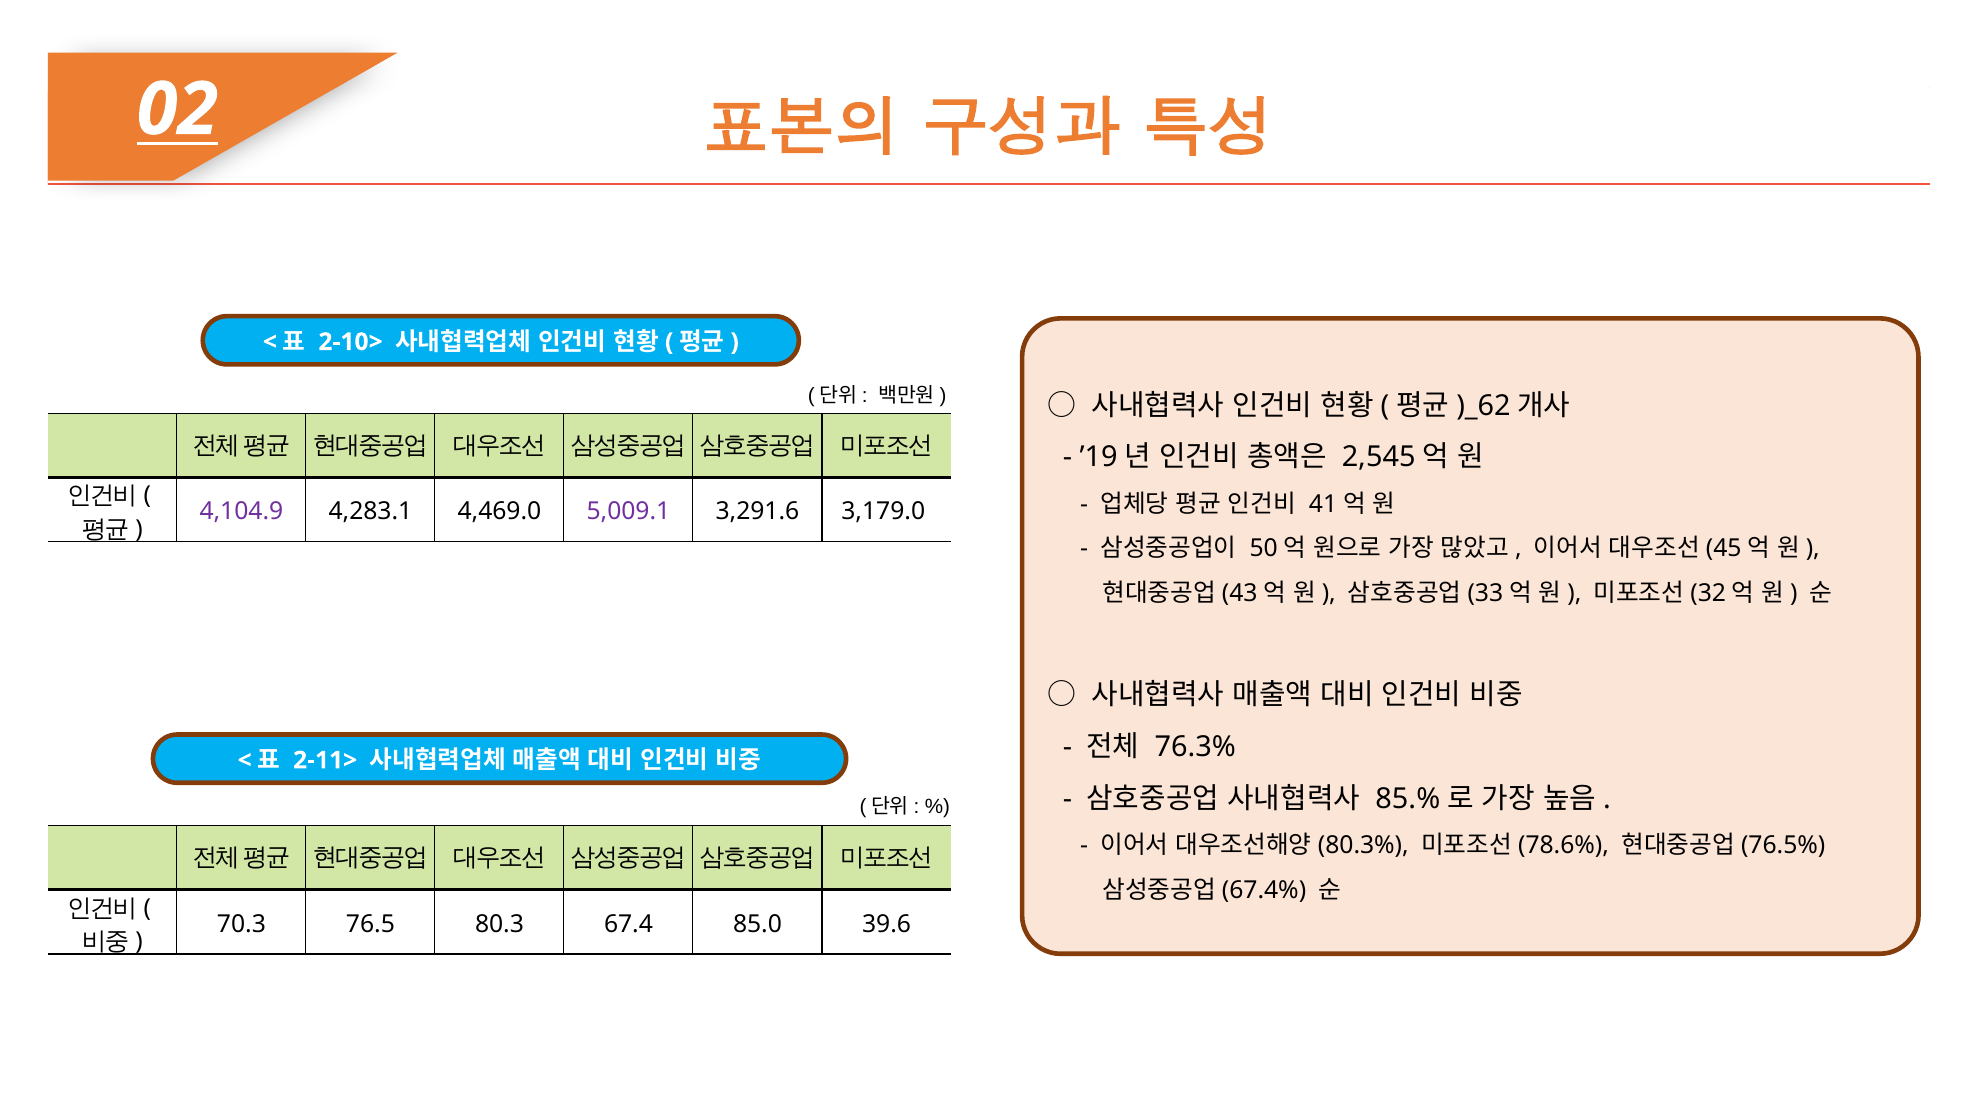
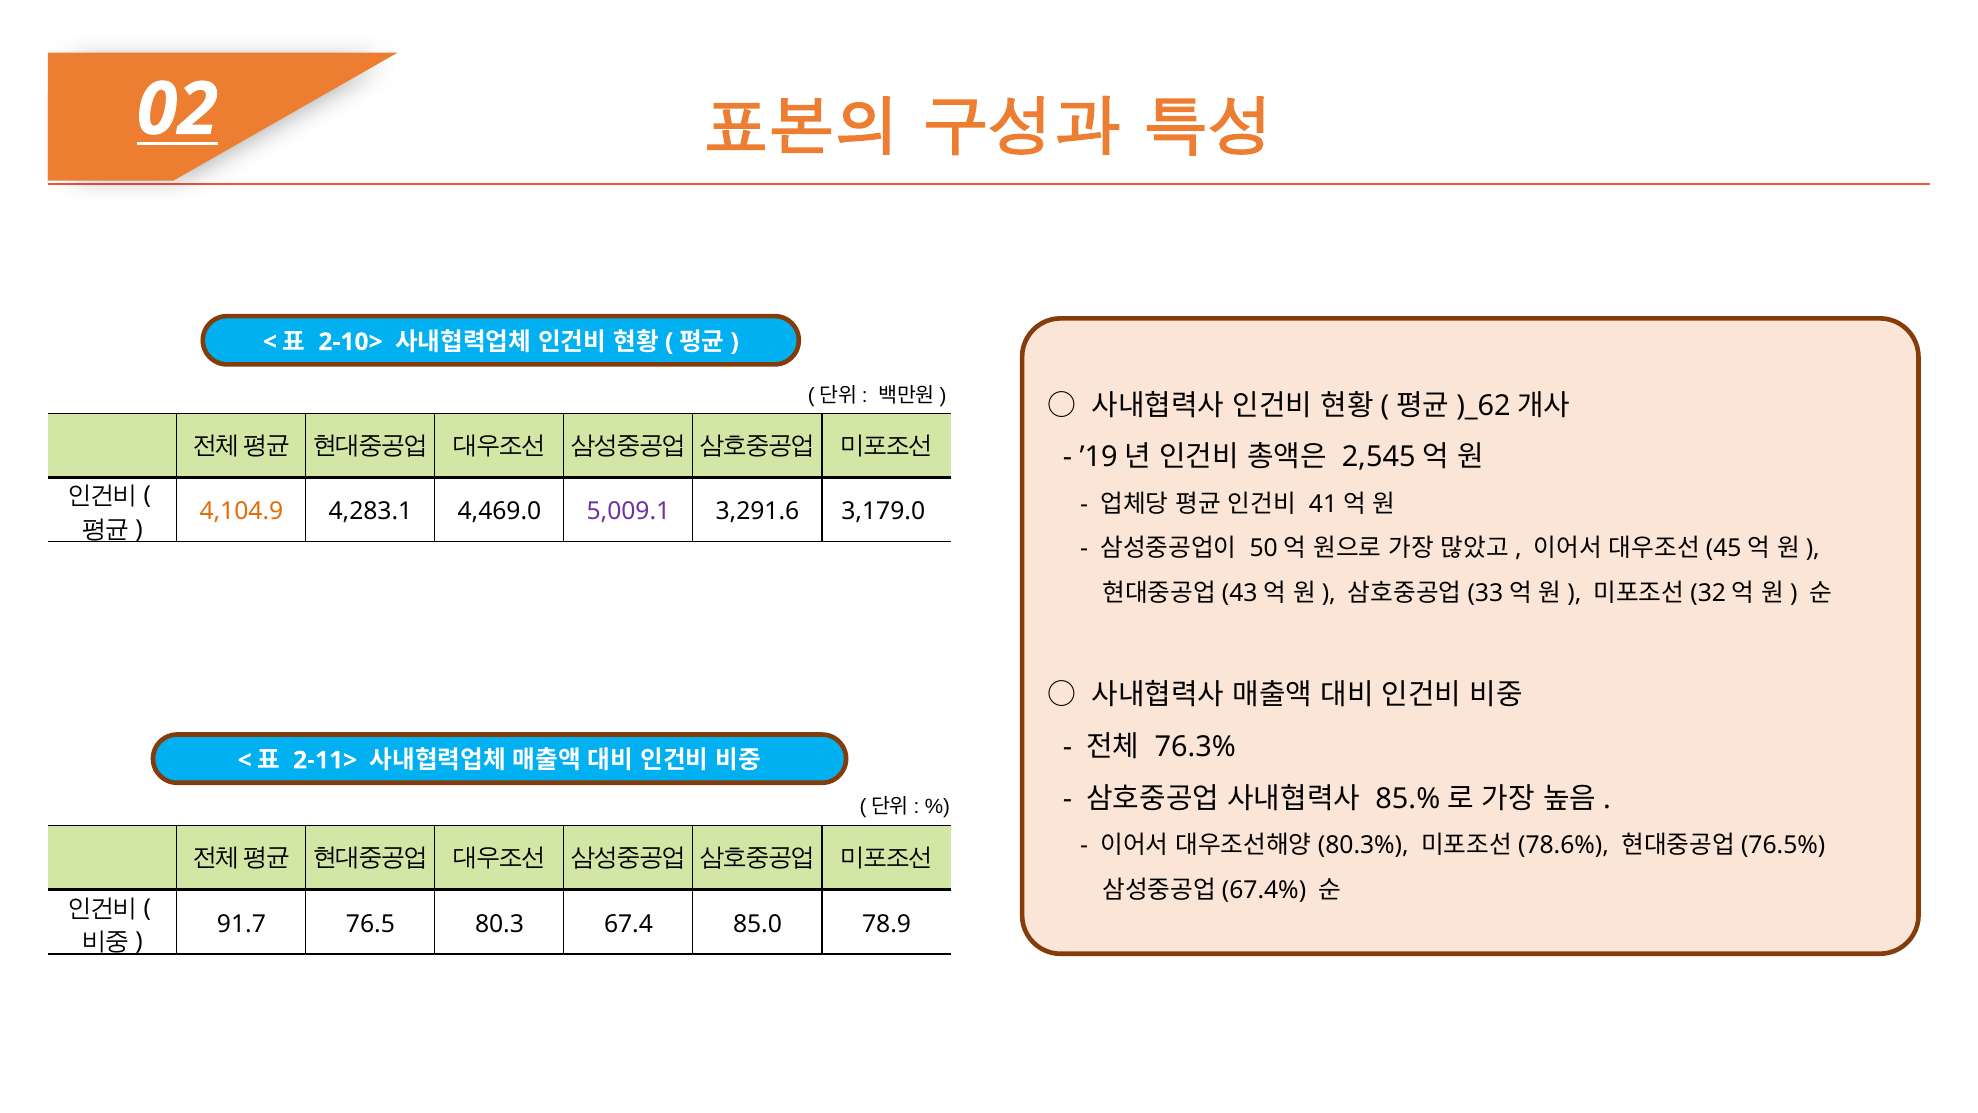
4,104.9 colour: purple -> orange
70.3: 70.3 -> 91.7
39.6: 39.6 -> 78.9
